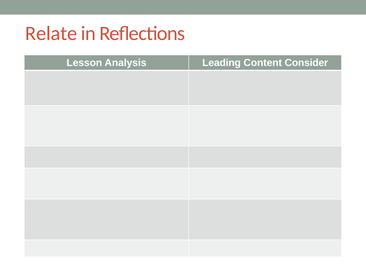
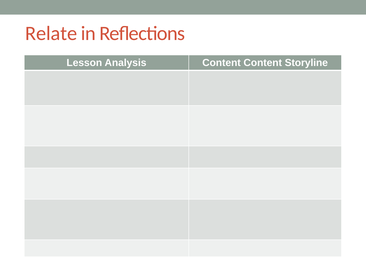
Analysis Leading: Leading -> Content
Consider: Consider -> Storyline
